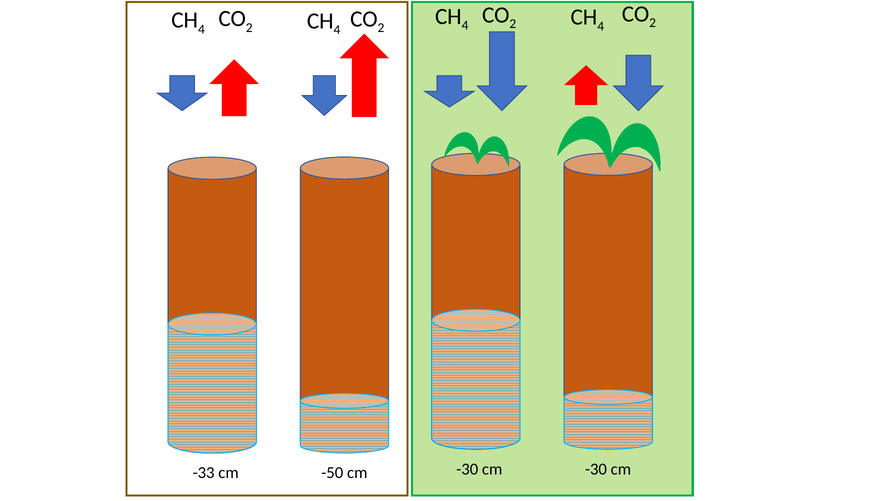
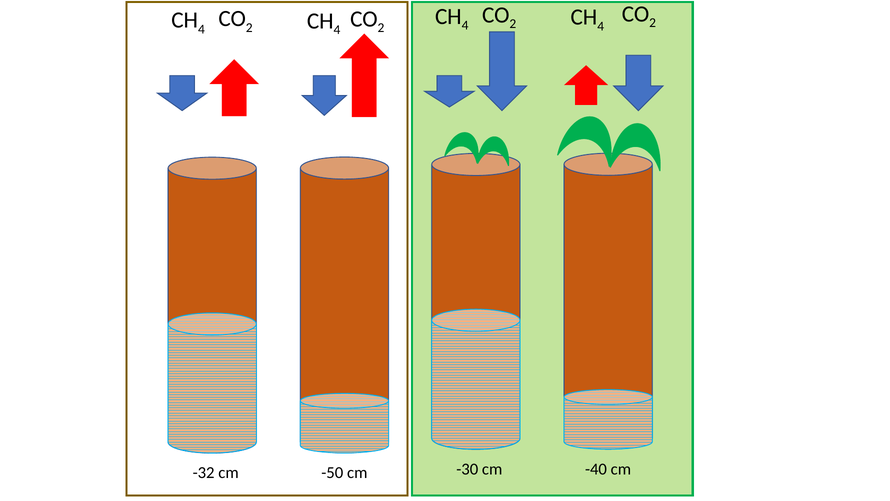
-30 at (596, 469): -30 -> -40
-33: -33 -> -32
